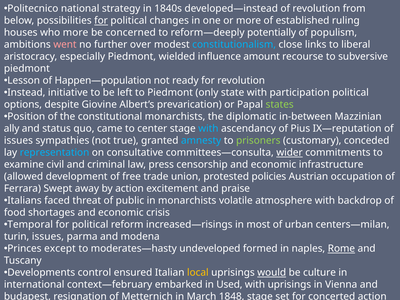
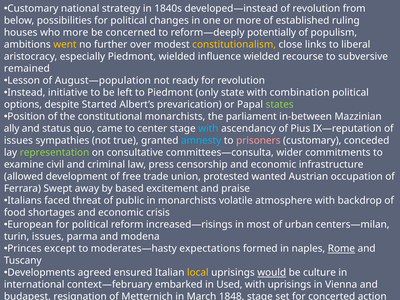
Politecnico at (33, 9): Politecnico -> Customary
for at (101, 21) underline: present -> none
went colour: pink -> yellow
constitutionalism colour: light blue -> yellow
influence amount: amount -> wielded
piedmont at (27, 69): piedmont -> remained
Happen—population: Happen—population -> August—population
participation: participation -> combination
Giovine: Giovine -> Started
diplomatic: diplomatic -> parliament
prisoners colour: light green -> pink
representation colour: light blue -> light green
wider underline: present -> none
policies: policies -> wanted
by action: action -> based
Temporal: Temporal -> European
undeveloped: undeveloped -> expectations
control: control -> agreed
